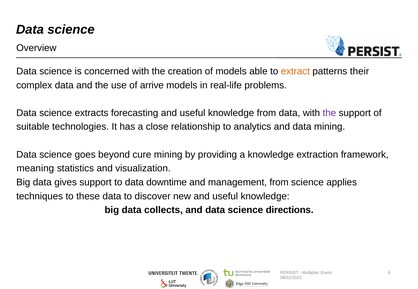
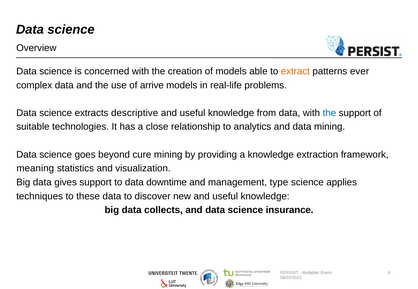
their: their -> ever
forecasting: forecasting -> descriptive
the at (329, 113) colour: purple -> blue
management from: from -> type
directions: directions -> insurance
